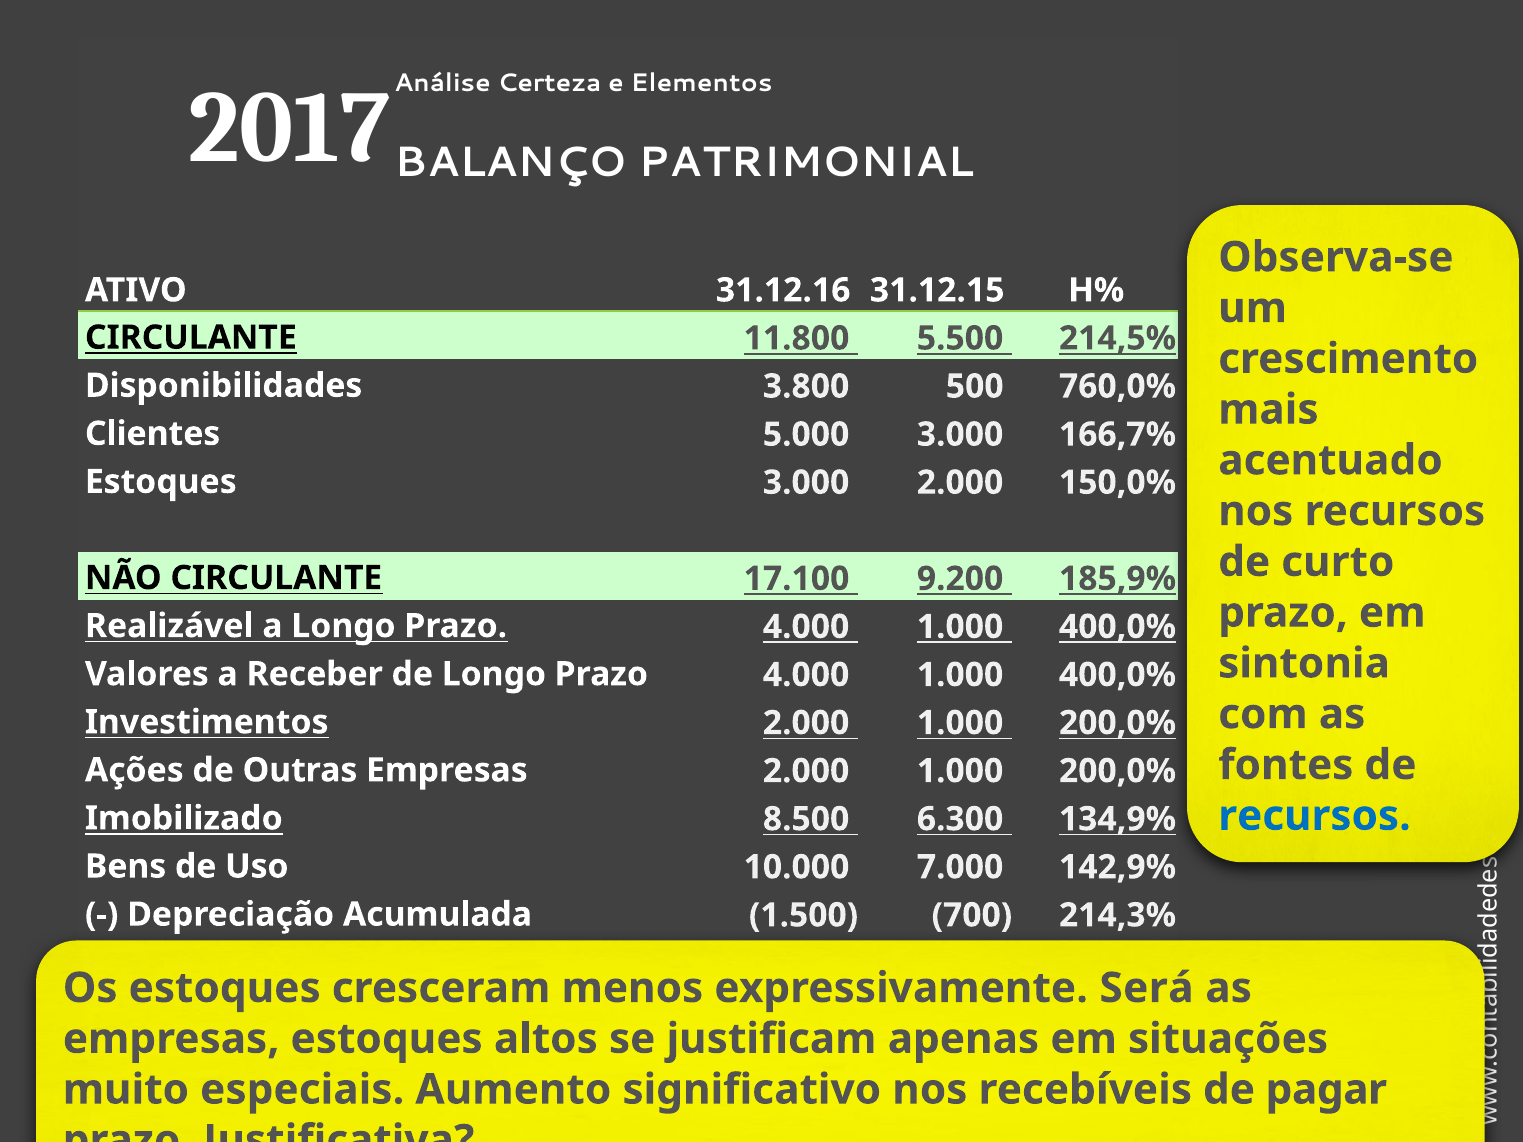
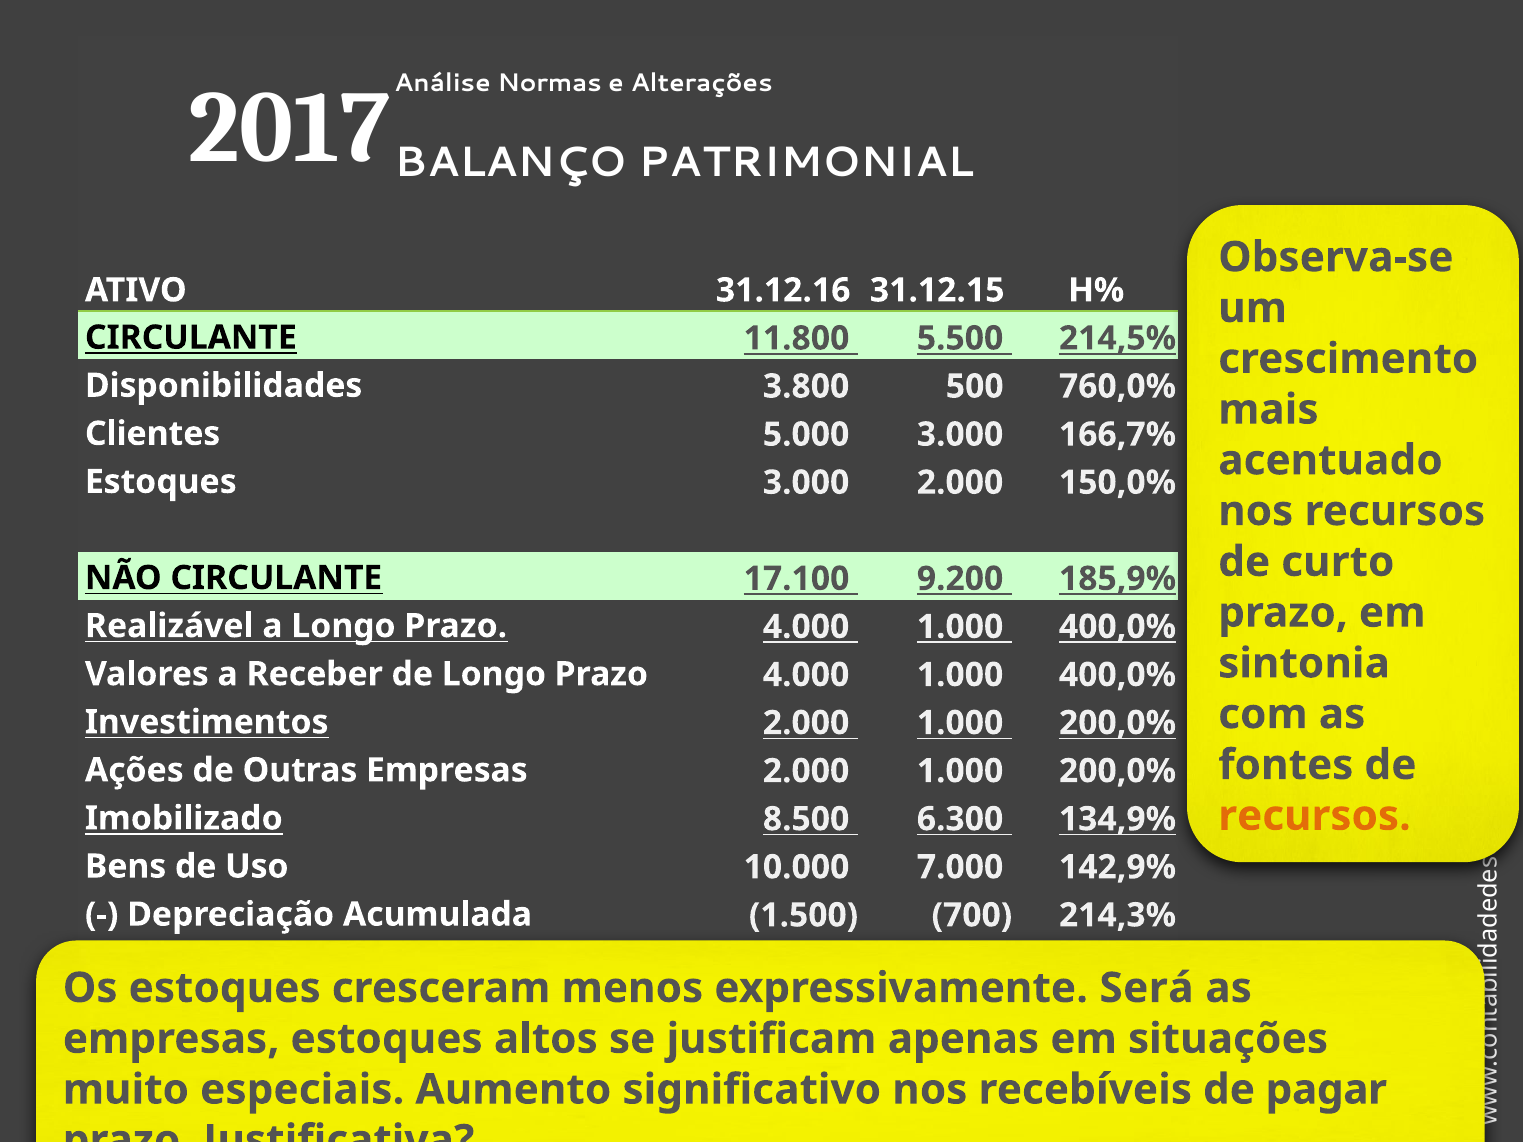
Certeza: Certeza -> Normas
Elementos: Elementos -> Alterações
recursos at (1315, 816) colour: blue -> orange
